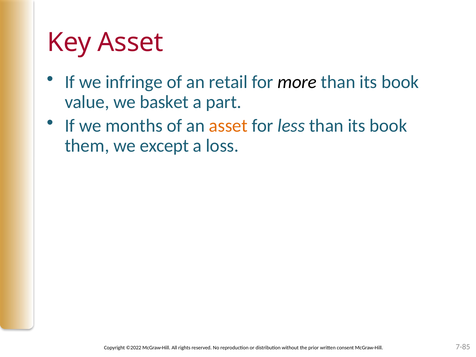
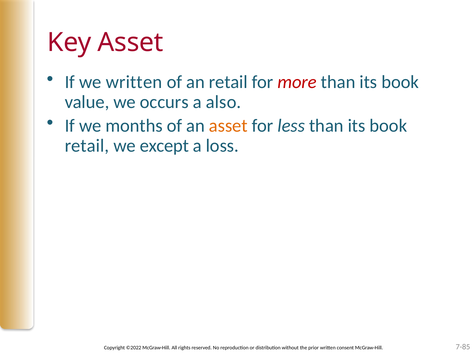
we infringe: infringe -> written
more colour: black -> red
basket: basket -> occurs
part: part -> also
them at (87, 146): them -> retail
